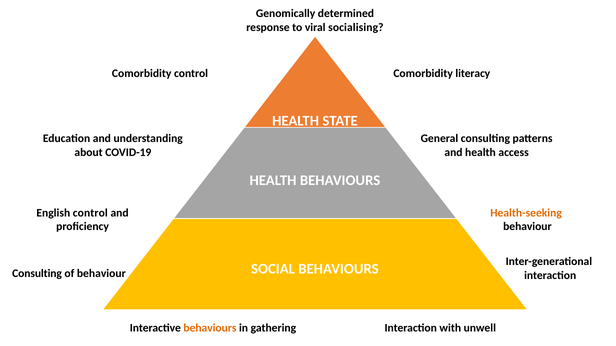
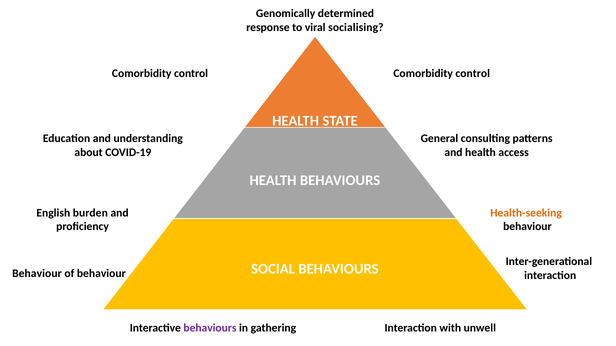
literacy at (473, 73): literacy -> control
English control: control -> burden
Consulting at (37, 274): Consulting -> Behaviour
behaviours at (210, 328) colour: orange -> purple
